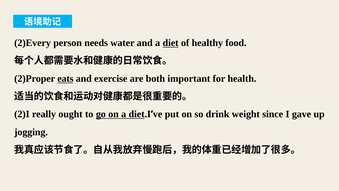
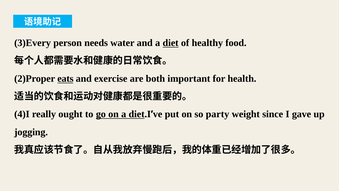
2)Every: 2)Every -> 3)Every
2)I: 2)I -> 4)I
drink: drink -> party
